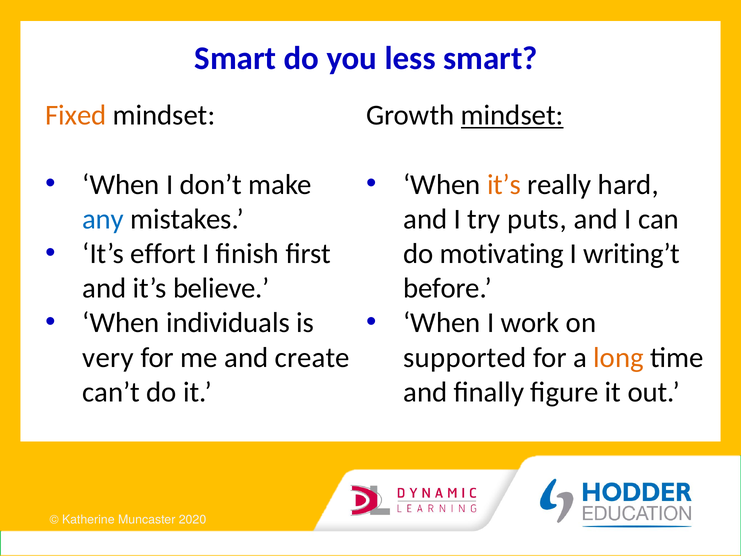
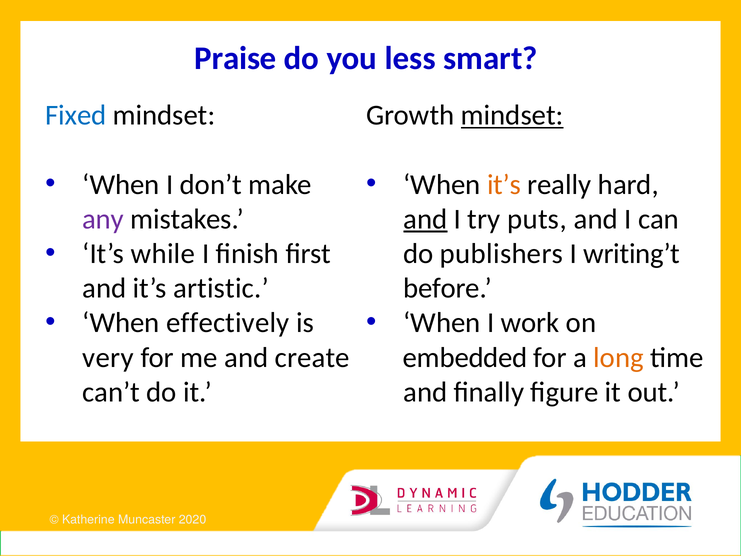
Smart at (235, 59): Smart -> Praise
Fixed colour: orange -> blue
any colour: blue -> purple
and at (425, 219) underline: none -> present
effort: effort -> while
motivating: motivating -> publishers
believe: believe -> artistic
individuals: individuals -> effectively
supported: supported -> embedded
